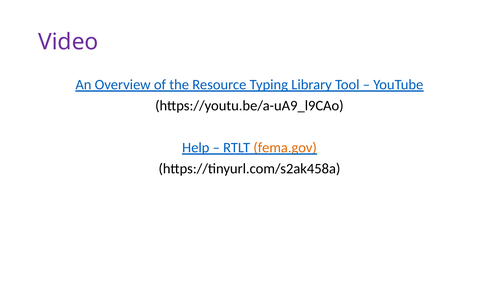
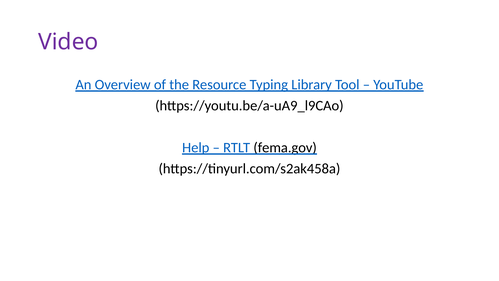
fema.gov colour: orange -> black
